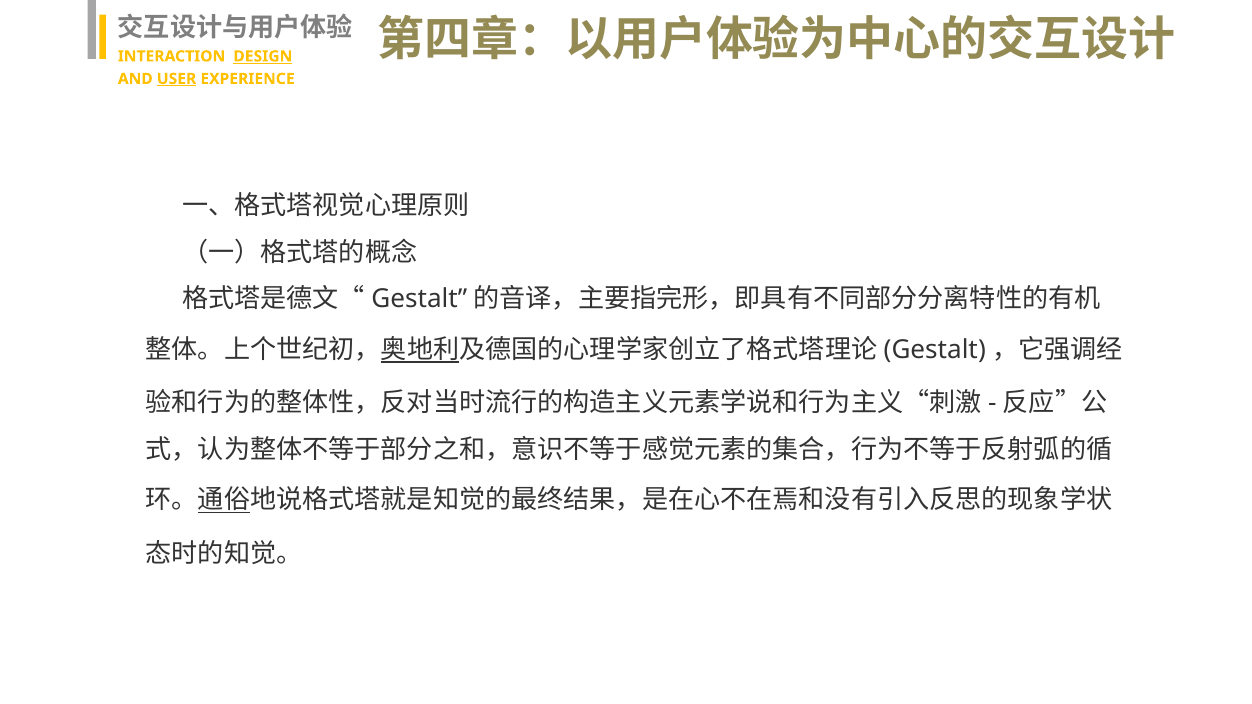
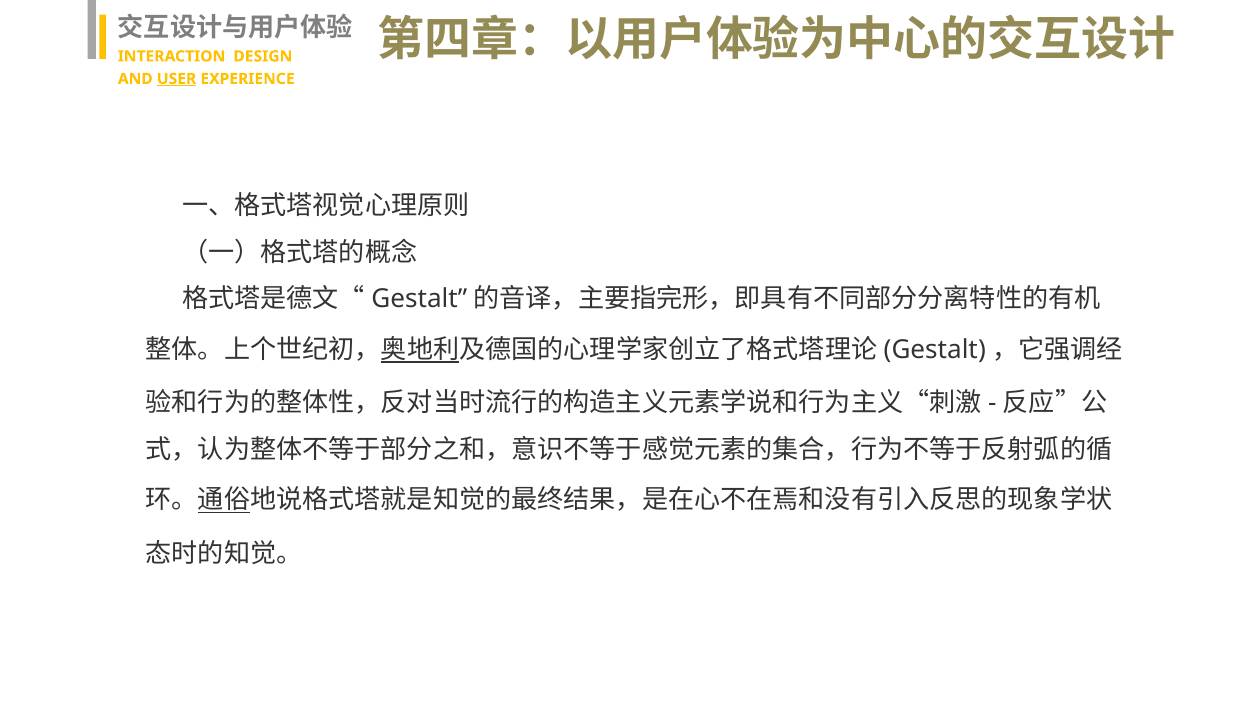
DESIGN underline: present -> none
